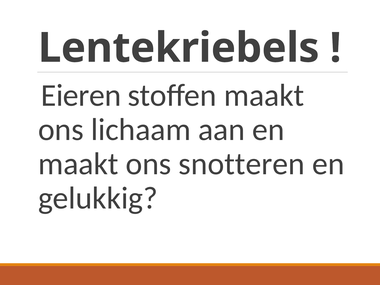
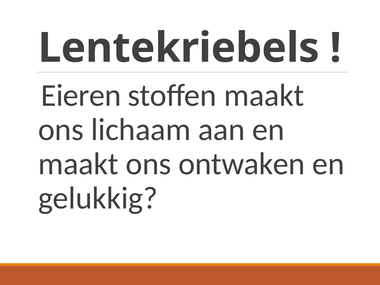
snotteren: snotteren -> ontwaken
